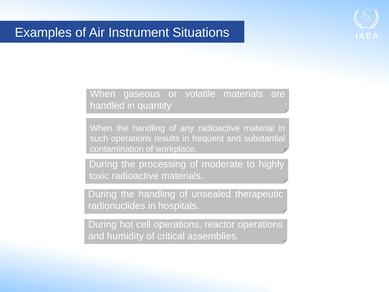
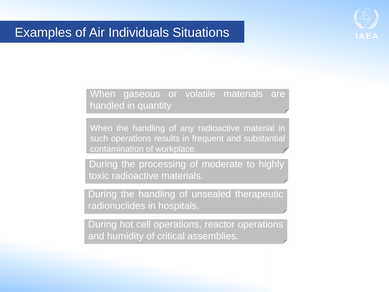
Instrument: Instrument -> Individuals
